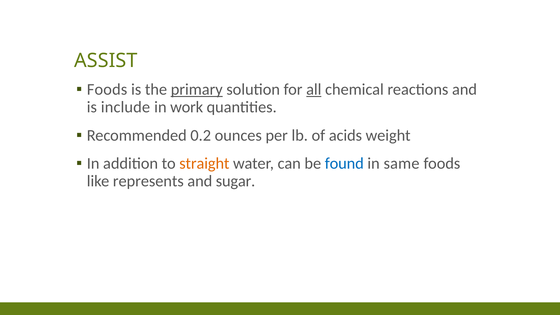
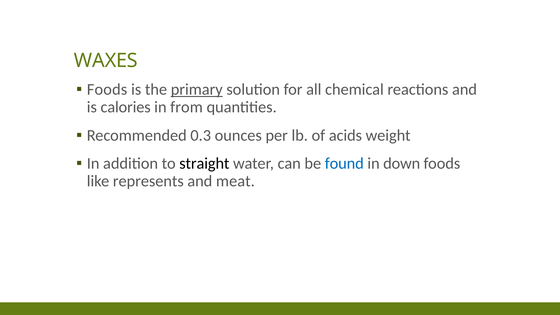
ASSIST: ASSIST -> WAXES
all underline: present -> none
include: include -> calories
work: work -> from
0.2: 0.2 -> 0.3
straight colour: orange -> black
same: same -> down
sugar: sugar -> meat
